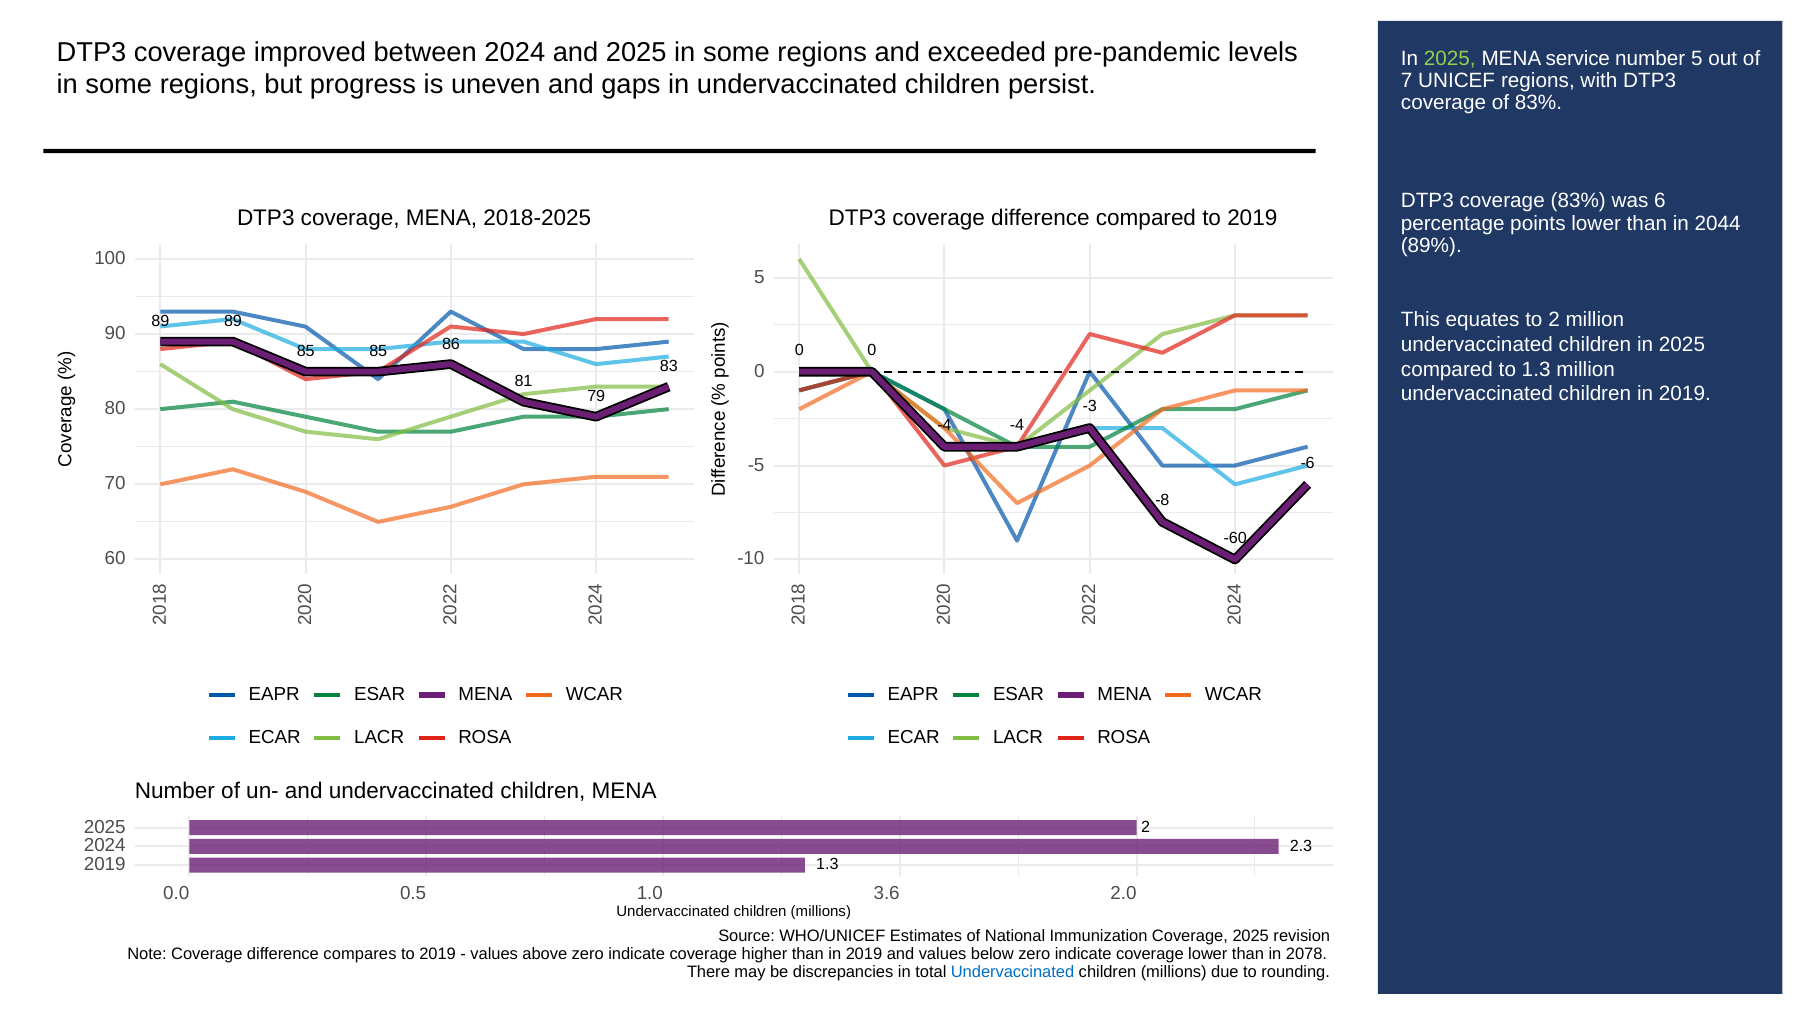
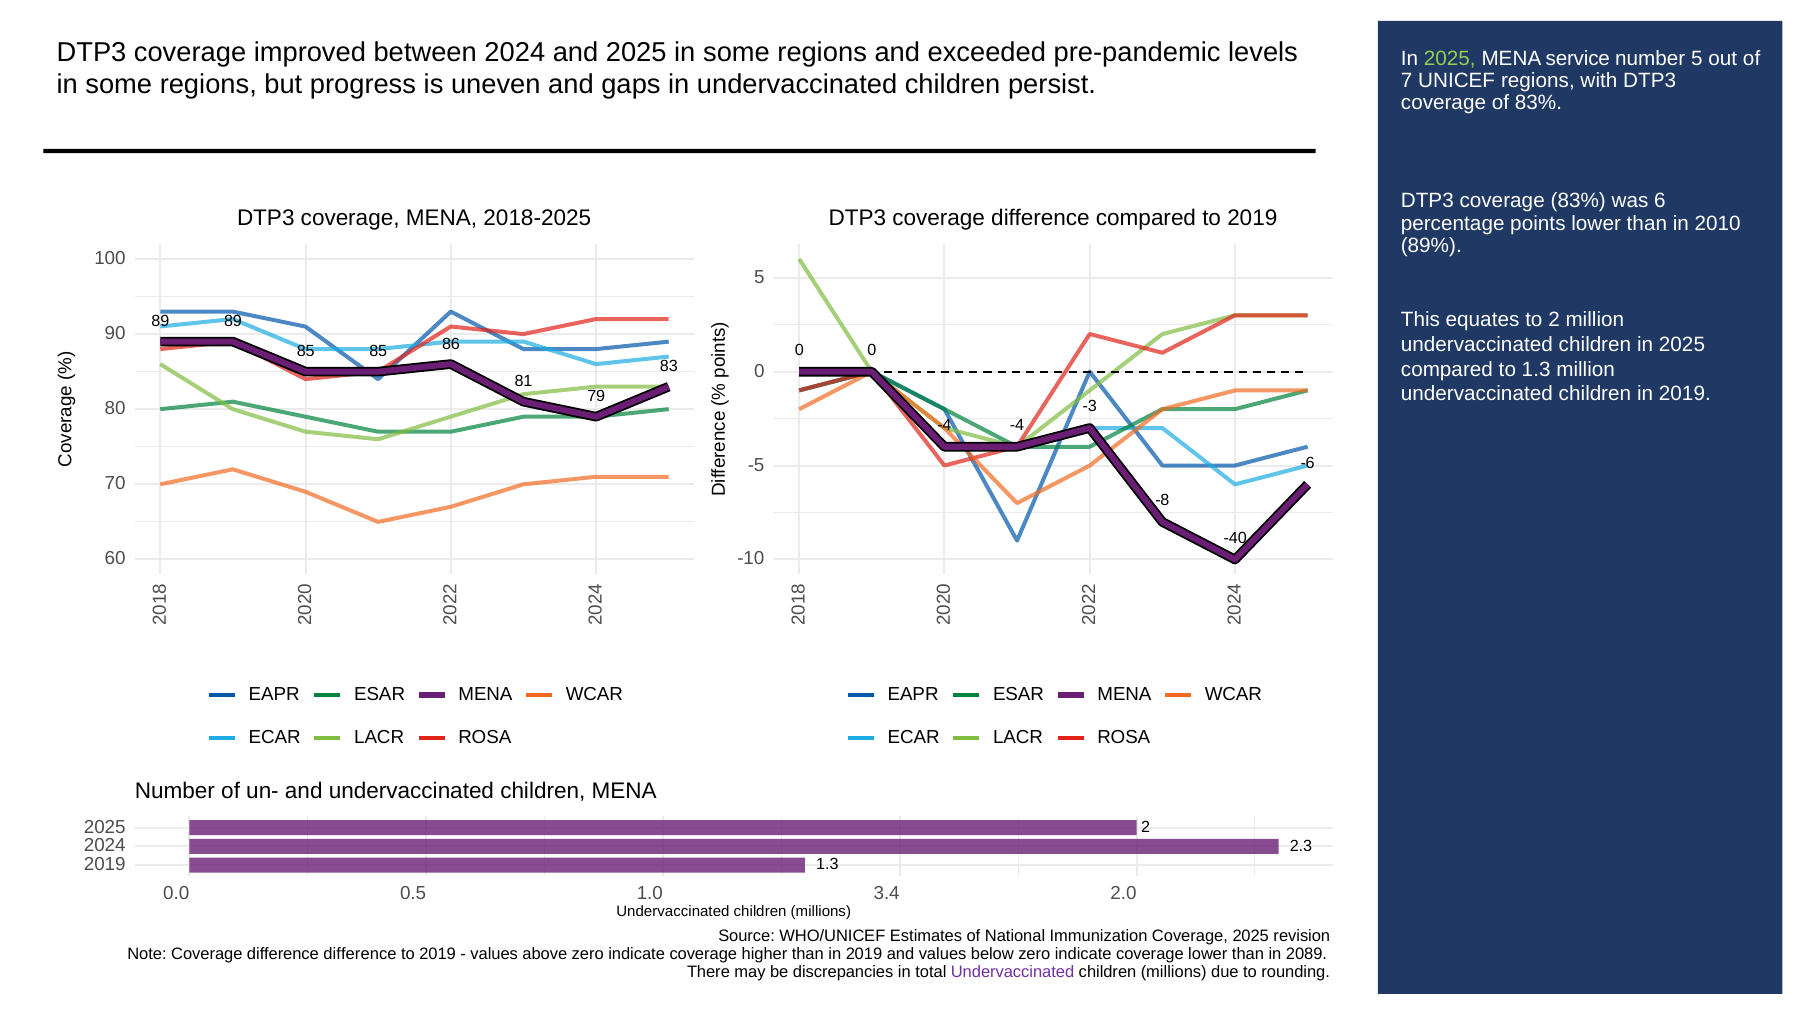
2044: 2044 -> 2010
-60: -60 -> -40
3.6: 3.6 -> 3.4
difference compares: compares -> difference
2078: 2078 -> 2089
Undervaccinated at (1013, 972) colour: blue -> purple
